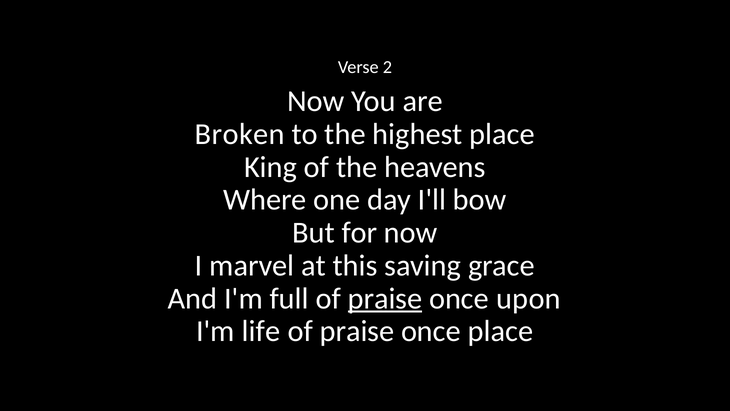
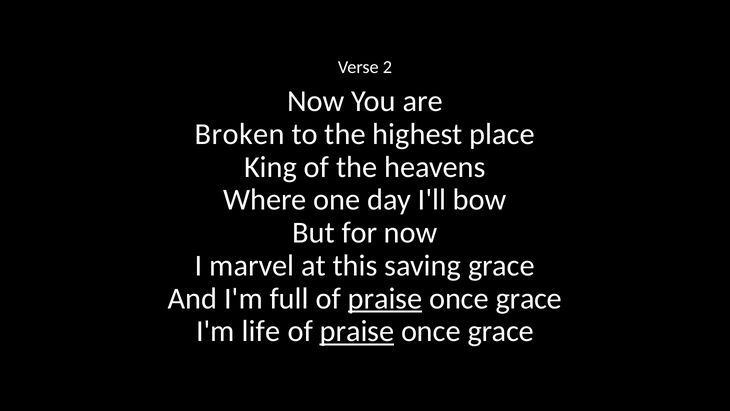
upon at (529, 298): upon -> grace
praise at (357, 331) underline: none -> present
place at (501, 331): place -> grace
